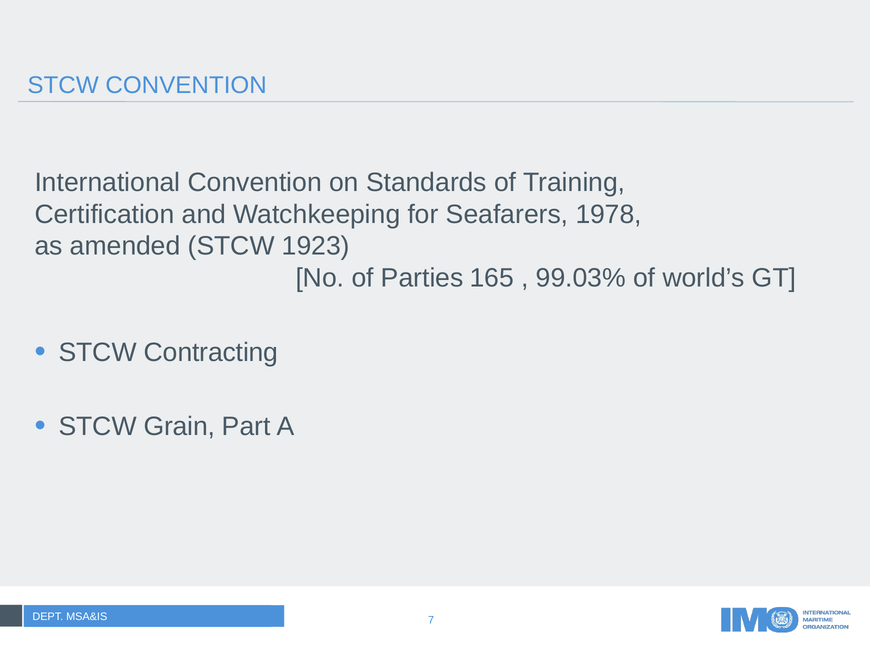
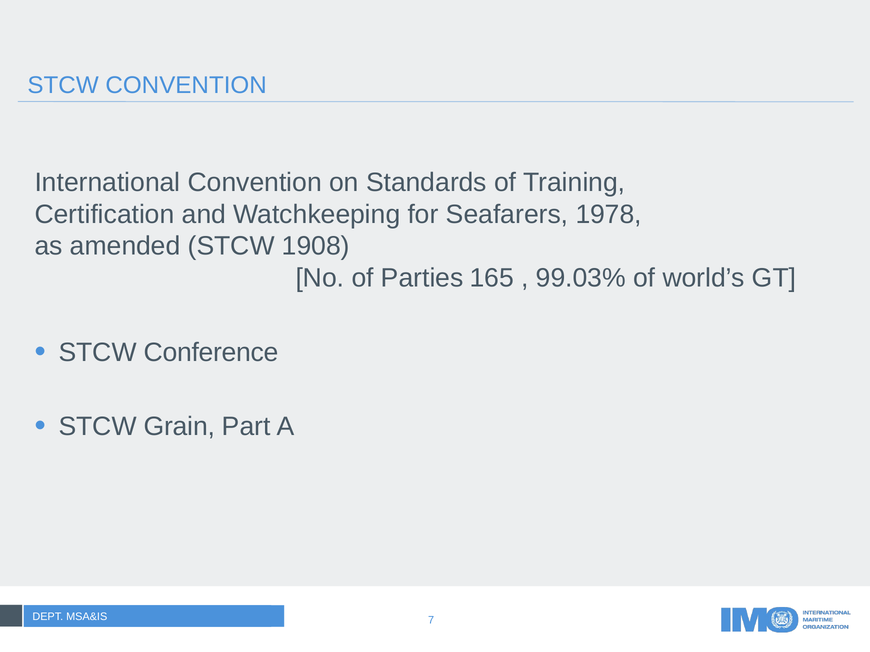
1923: 1923 -> 1908
Contracting: Contracting -> Conference
